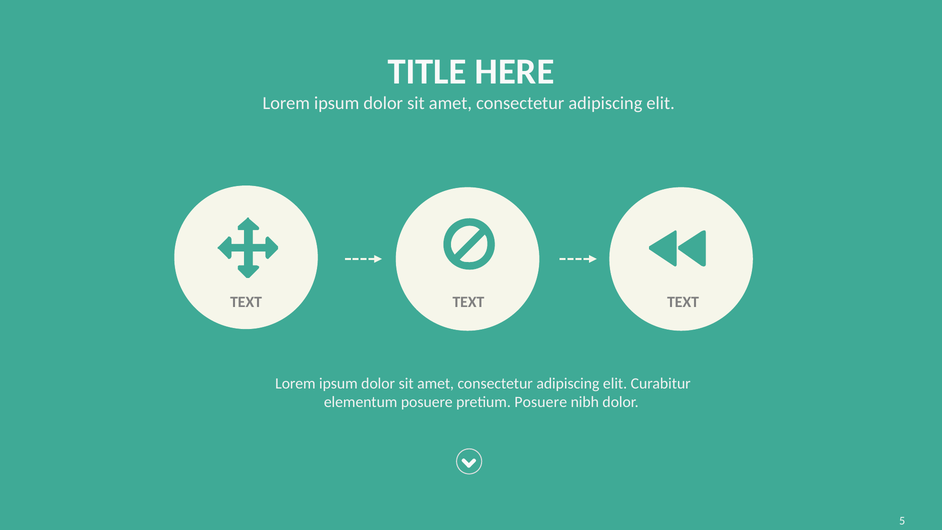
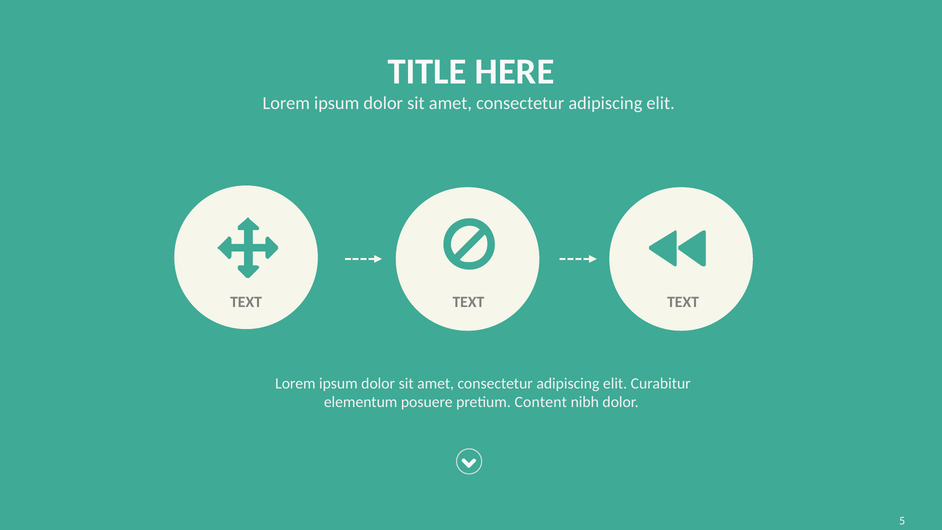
pretium Posuere: Posuere -> Content
